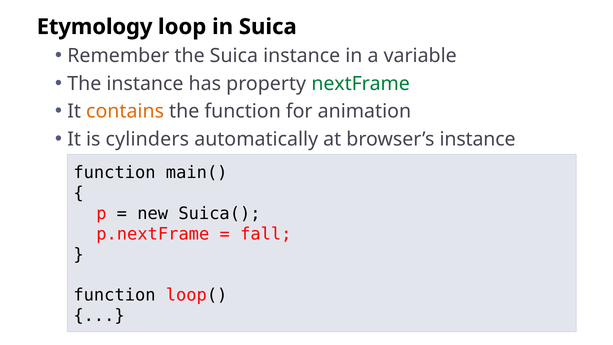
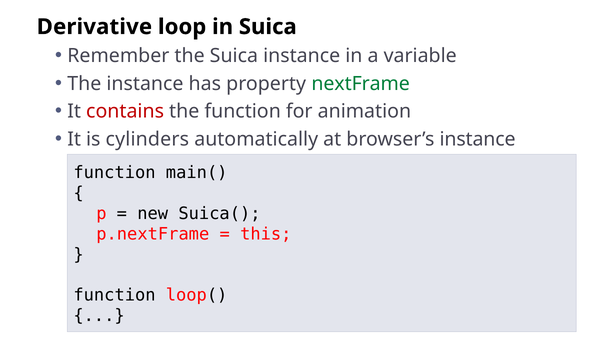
Etymology: Etymology -> Derivative
contains colour: orange -> red
fall: fall -> this
